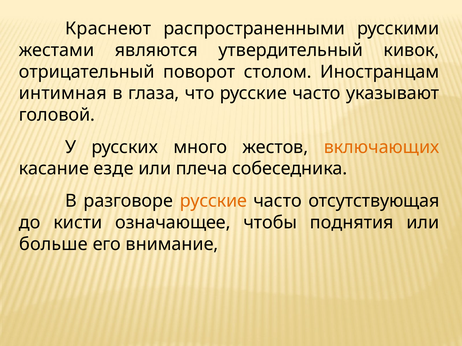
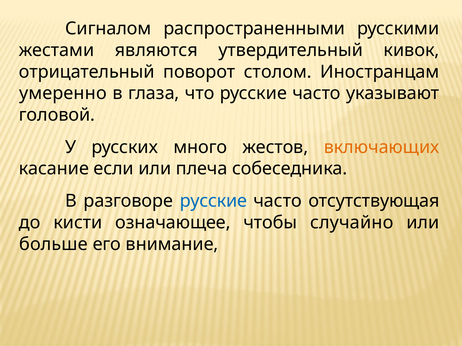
Краснеют: Краснеют -> Сигналом
интимная: интимная -> умеренно
езде: езде -> если
русские at (213, 201) colour: orange -> blue
поднятия: поднятия -> случайно
